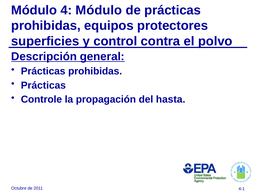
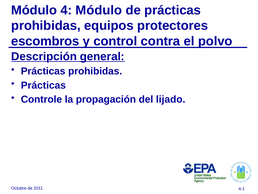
superficies: superficies -> escombros
hasta: hasta -> lijado
